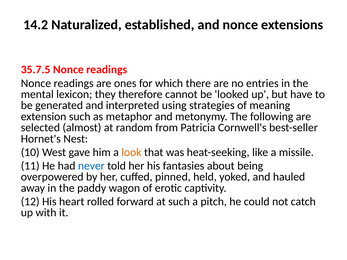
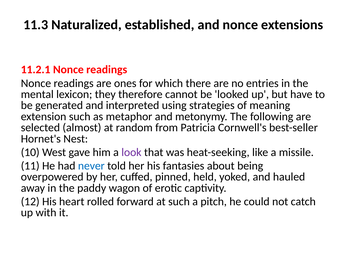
14.2: 14.2 -> 11.3
35.7.5: 35.7.5 -> 11.2.1
look colour: orange -> purple
